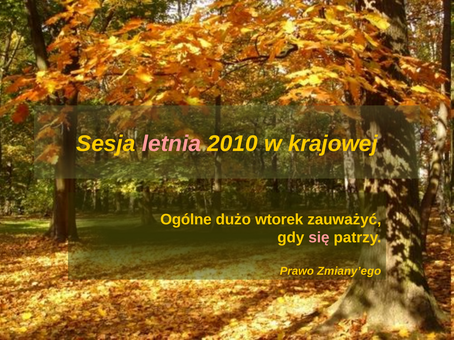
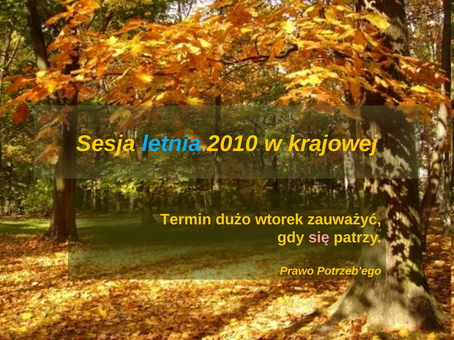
letnia colour: pink -> light blue
Ogólne: Ogólne -> Termin
Zmiany’ego: Zmiany’ego -> Potrzeb’ego
